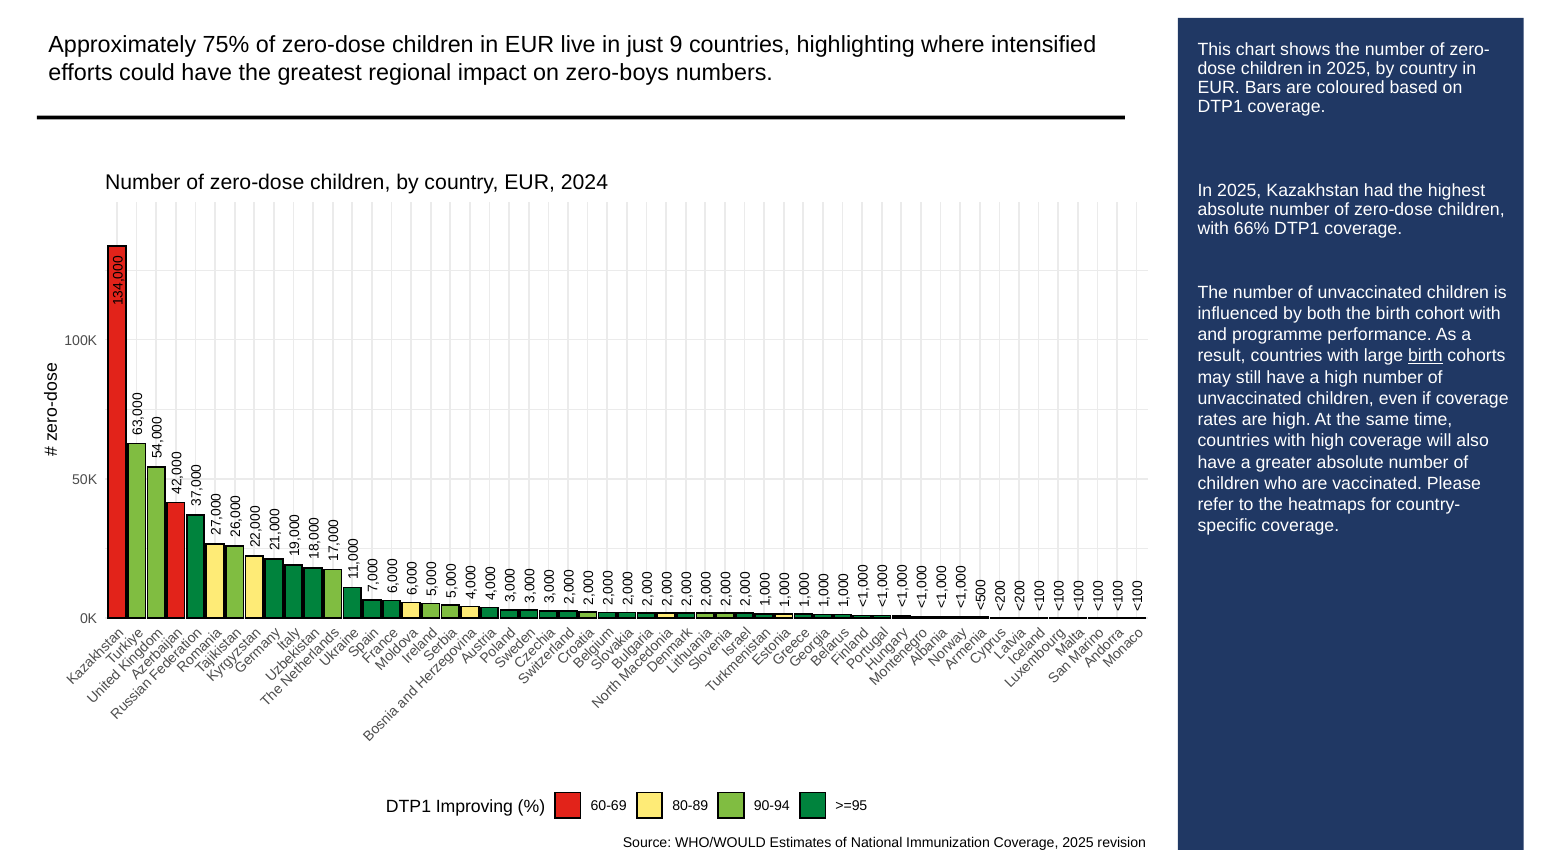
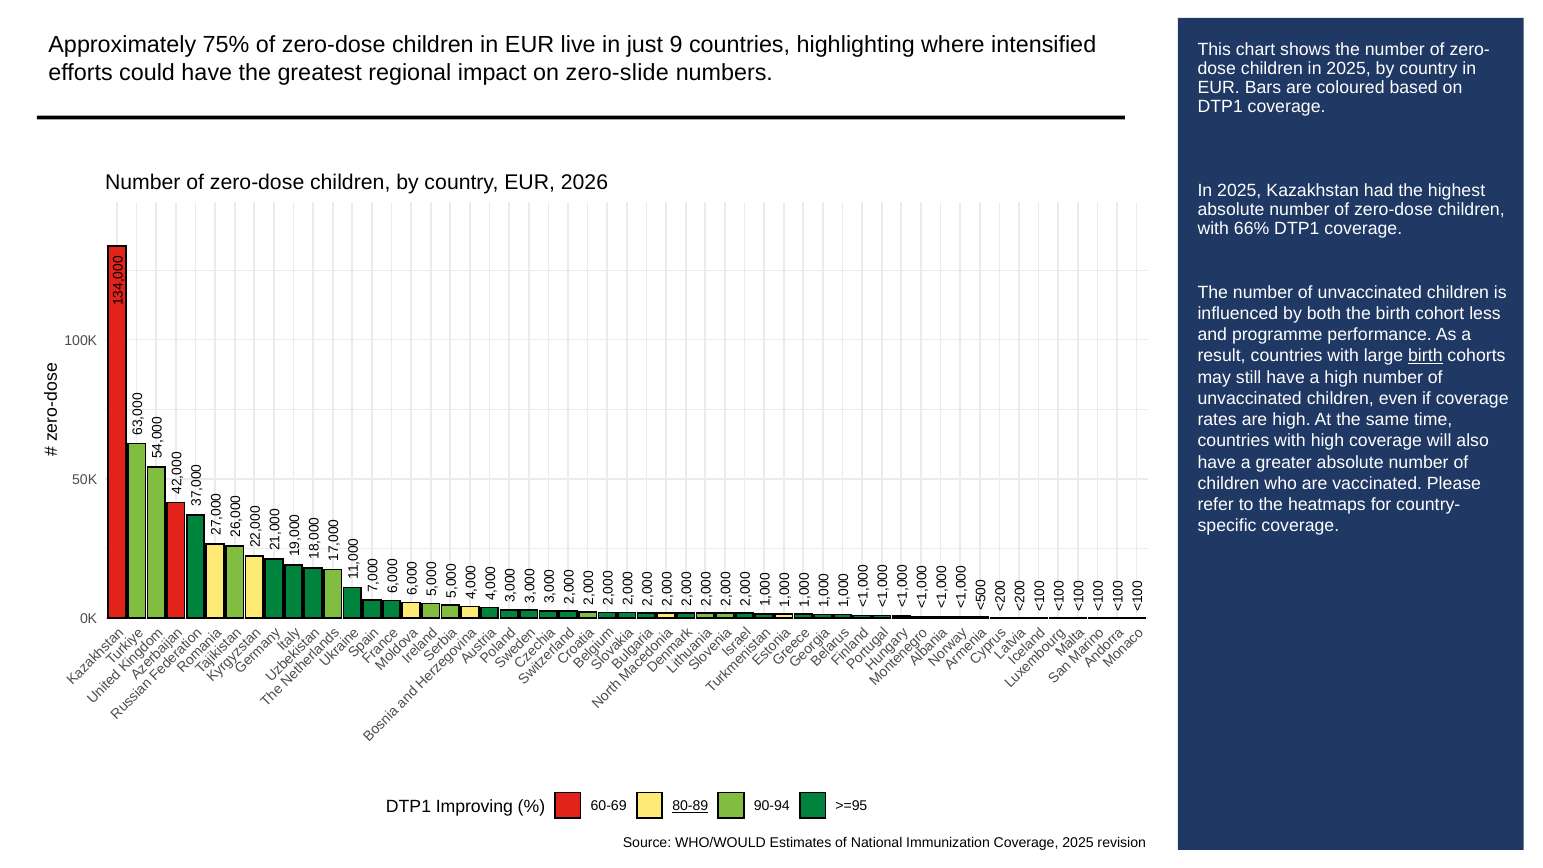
zero-boys: zero-boys -> zero-slide
2024: 2024 -> 2026
cohort with: with -> less
80-89 underline: none -> present
